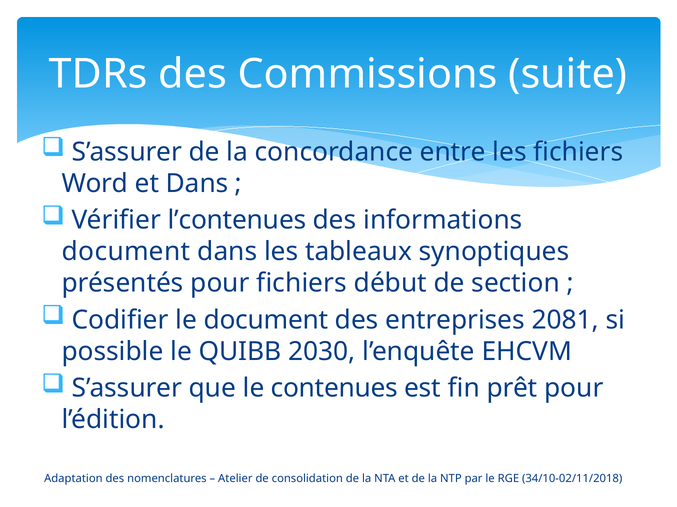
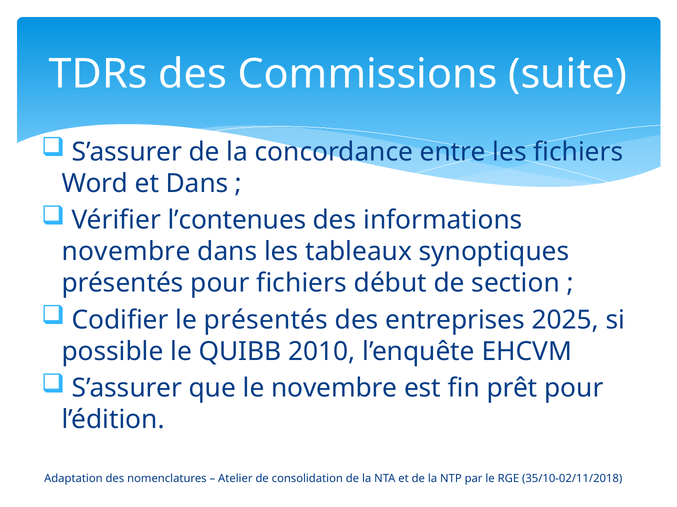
document at (126, 252): document -> novembre
le document: document -> présentés
2081: 2081 -> 2025
2030: 2030 -> 2010
le contenues: contenues -> novembre
34/10-02/11/2018: 34/10-02/11/2018 -> 35/10-02/11/2018
